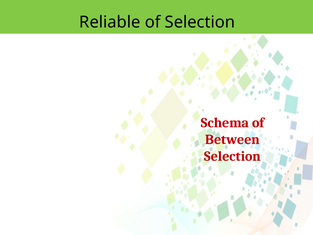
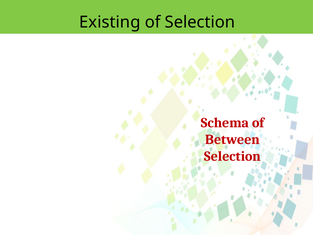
Reliable: Reliable -> Existing
